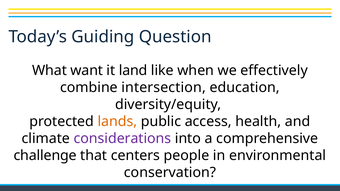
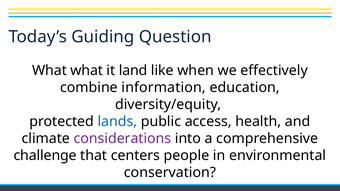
What want: want -> what
intersection: intersection -> information
lands colour: orange -> blue
